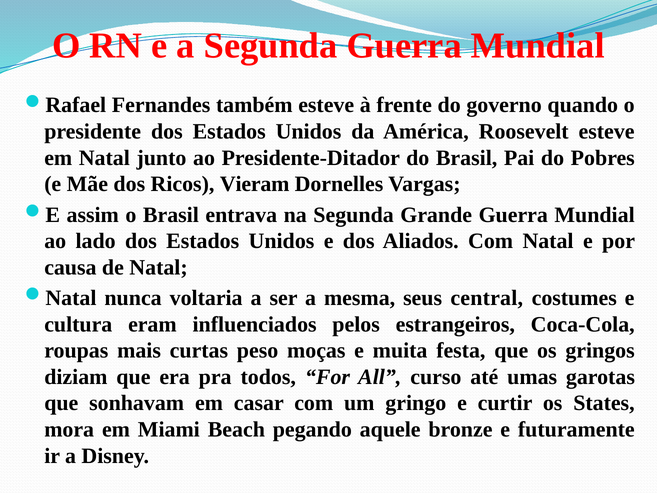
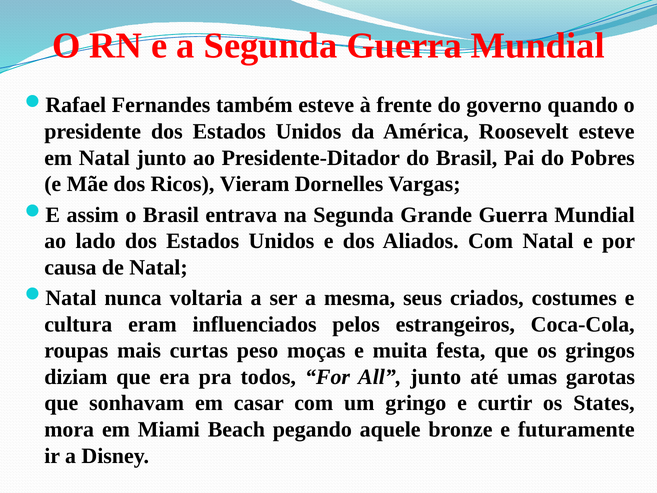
central: central -> criados
All curso: curso -> junto
